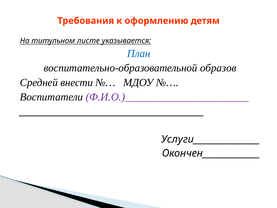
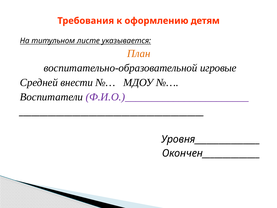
План colour: blue -> orange
образов: образов -> игровые
Услуги________________: Услуги________________ -> Уровня________________
